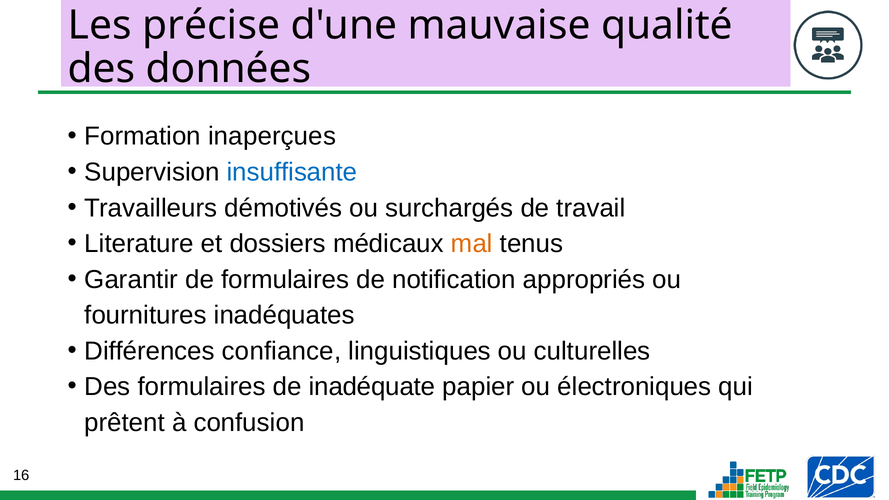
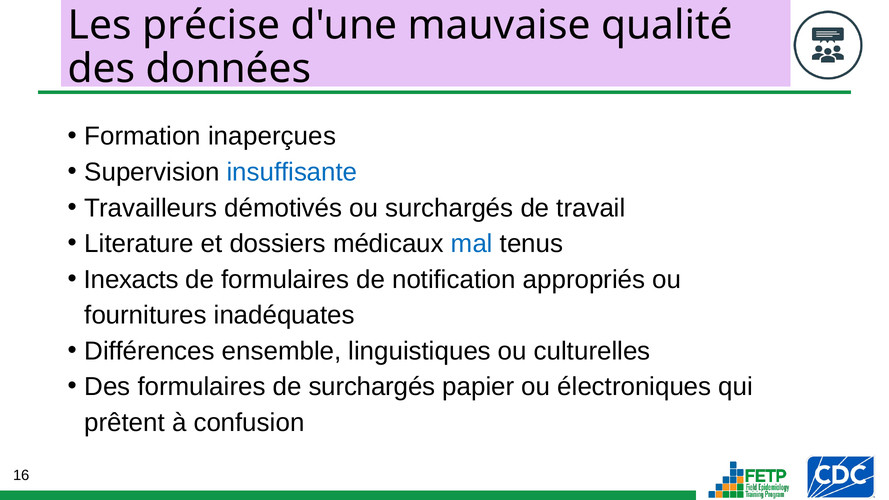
mal colour: orange -> blue
Garantir: Garantir -> Inexacts
confiance: confiance -> ensemble
de inadéquate: inadéquate -> surchargés
